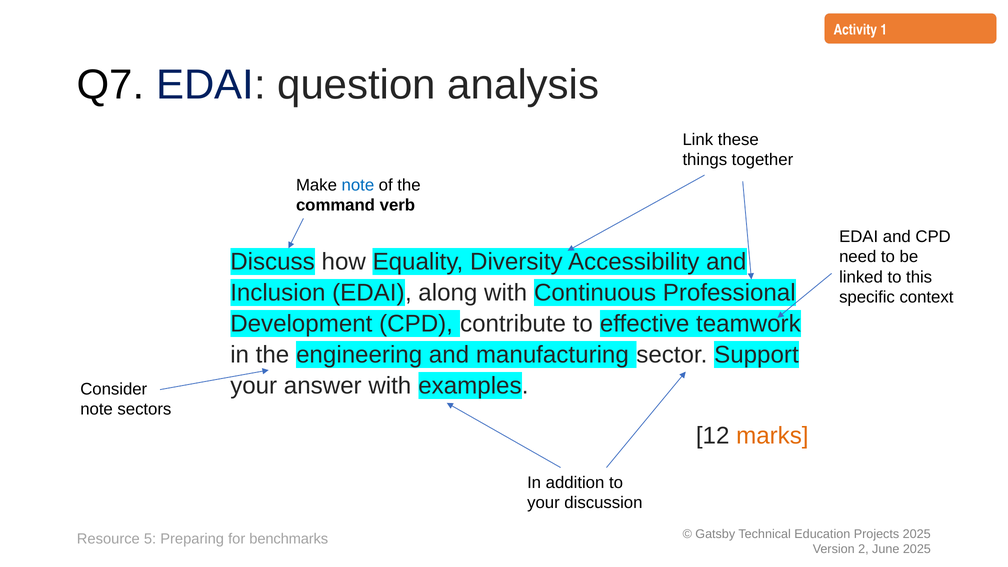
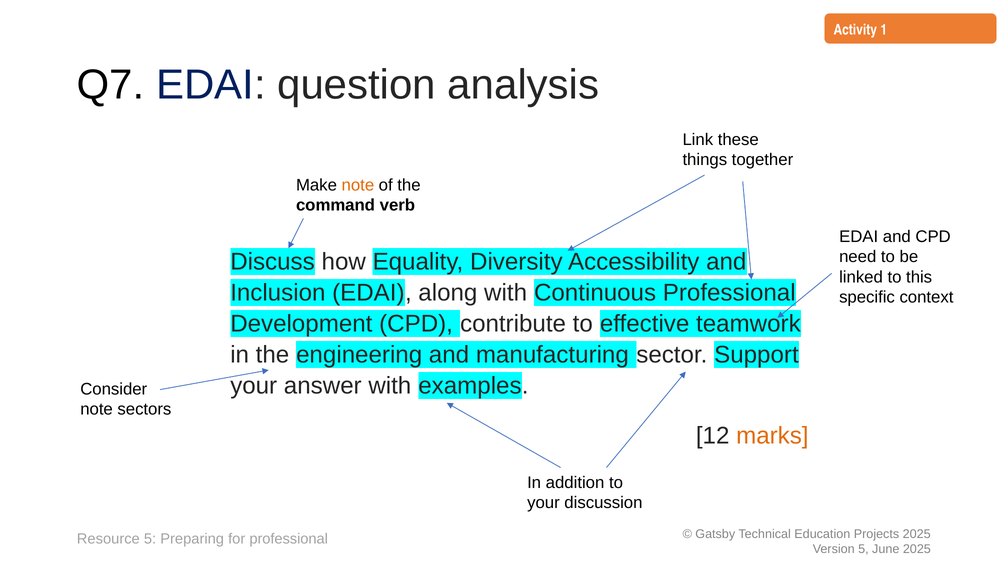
note at (358, 185) colour: blue -> orange
for benchmarks: benchmarks -> professional
2 at (863, 549): 2 -> 5
